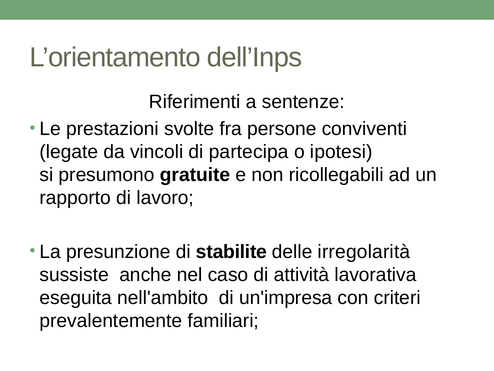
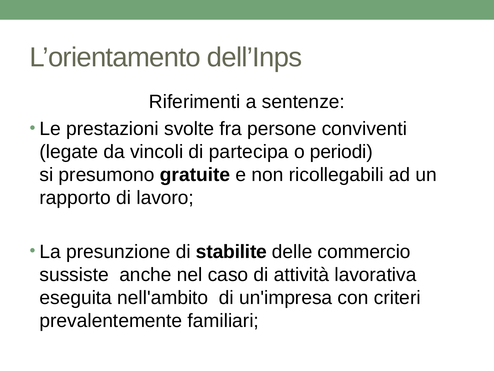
ipotesi: ipotesi -> periodi
irregolarità: irregolarità -> commercio
